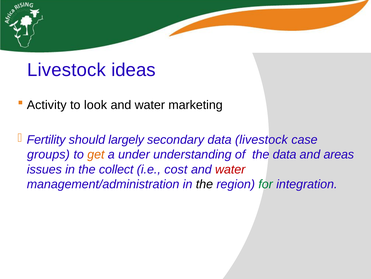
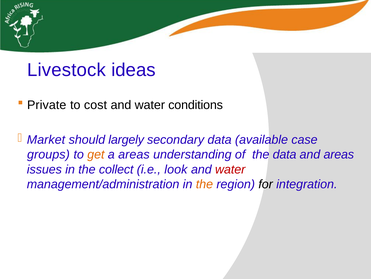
Activity: Activity -> Private
look: look -> cost
marketing: marketing -> conditions
Fertility: Fertility -> Market
data livestock: livestock -> available
a under: under -> areas
cost: cost -> look
the at (204, 184) colour: black -> orange
for colour: green -> black
